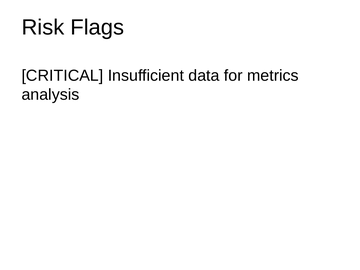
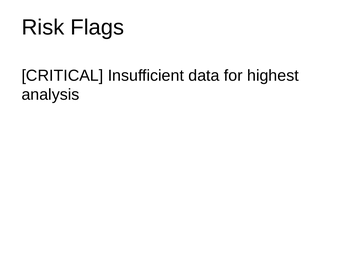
metrics: metrics -> highest
